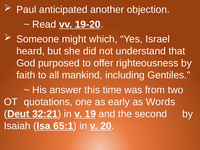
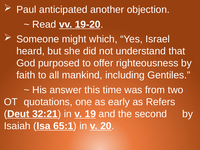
Words: Words -> Refers
